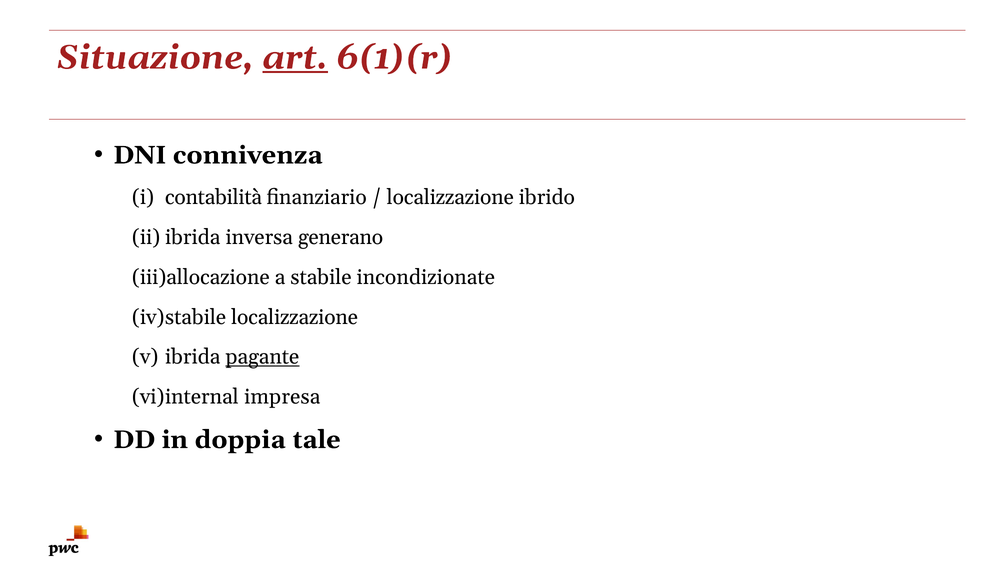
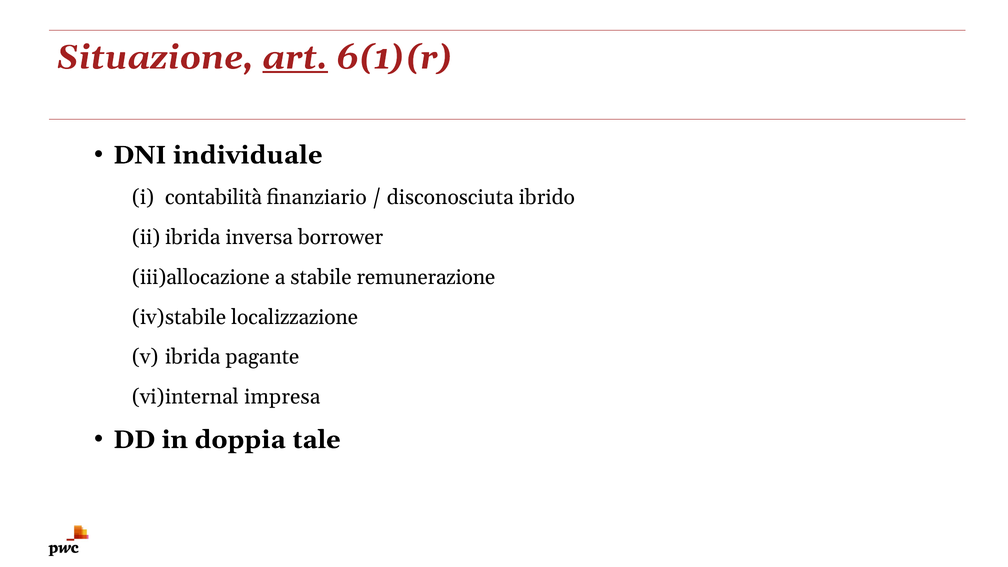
connivenza: connivenza -> individuale
localizzazione at (450, 197): localizzazione -> disconosciuta
generano: generano -> borrower
incondizionate: incondizionate -> remunerazione
pagante underline: present -> none
